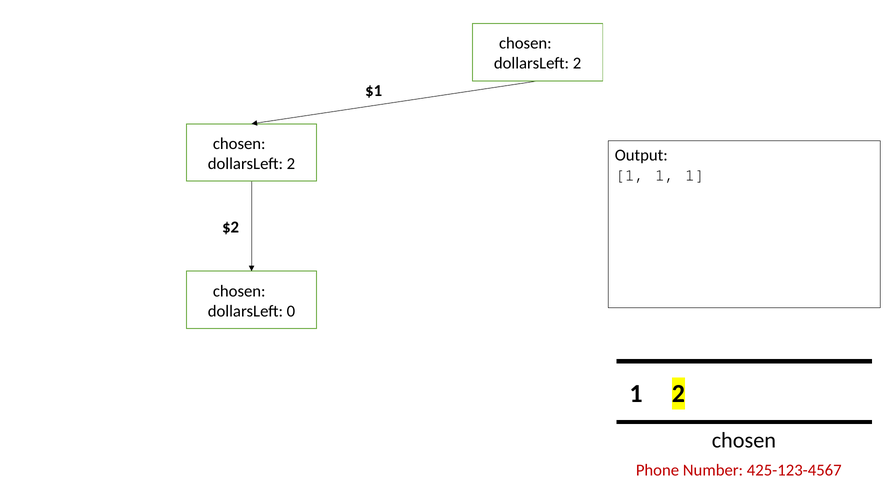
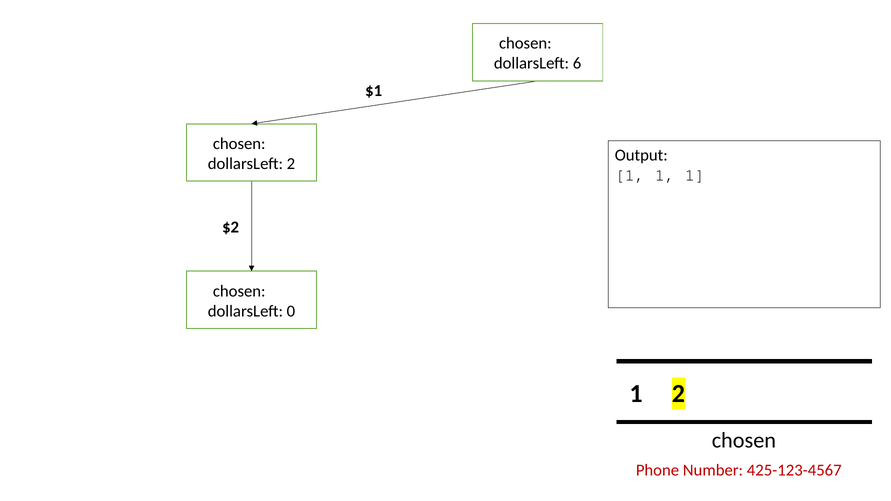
2 at (577, 63): 2 -> 6
